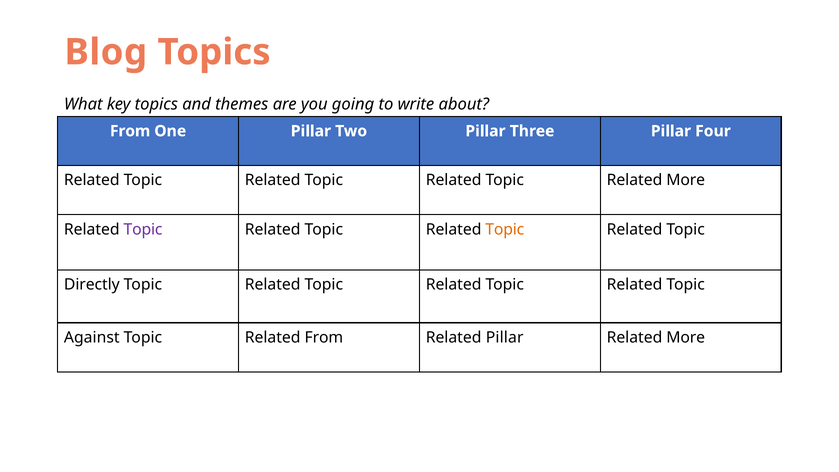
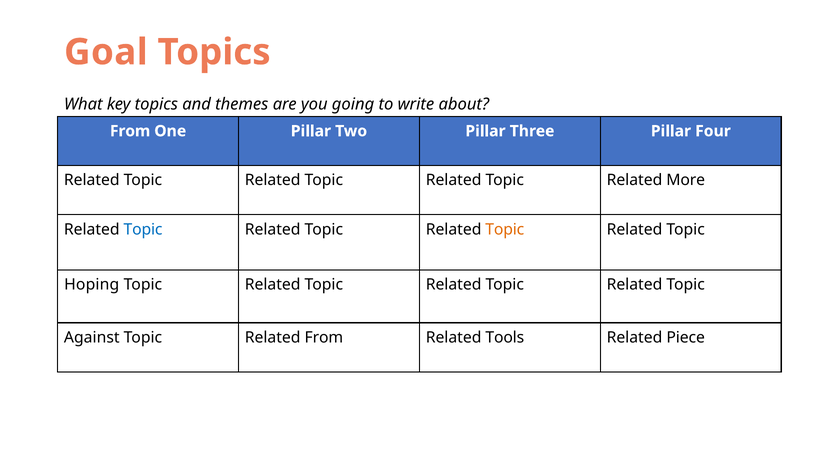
Blog: Blog -> Goal
Topic at (143, 229) colour: purple -> blue
Directly: Directly -> Hoping
Related Pillar: Pillar -> Tools
More at (686, 337): More -> Piece
